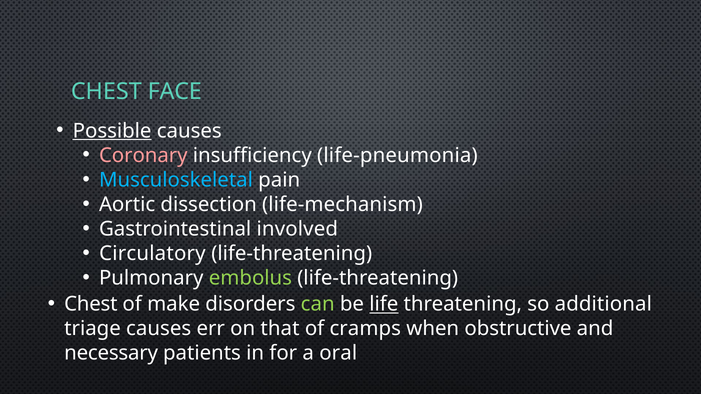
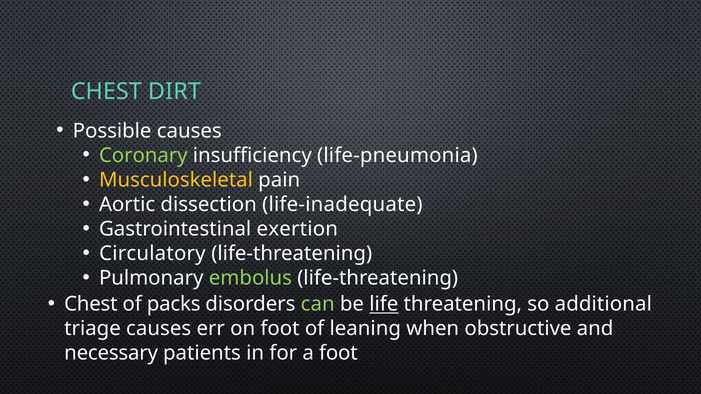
FACE: FACE -> DIRT
Possible underline: present -> none
Coronary colour: pink -> light green
Musculoskeletal colour: light blue -> yellow
life-mechanism: life-mechanism -> life-inadequate
involved: involved -> exertion
make: make -> packs
on that: that -> foot
cramps: cramps -> leaning
a oral: oral -> foot
